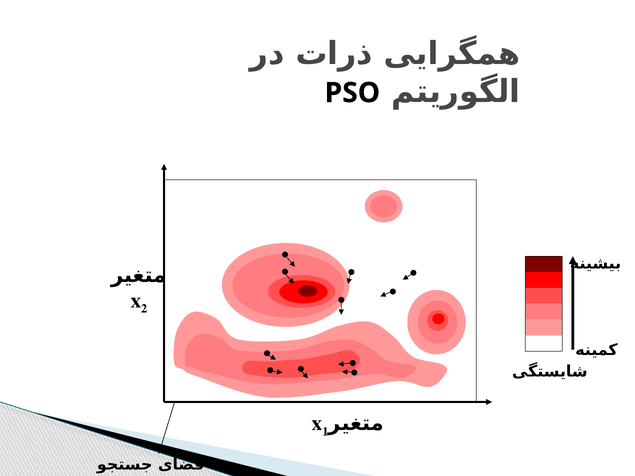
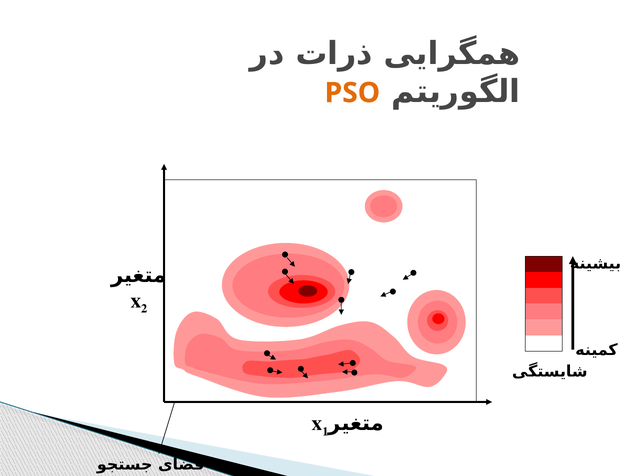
PSO colour: black -> orange
